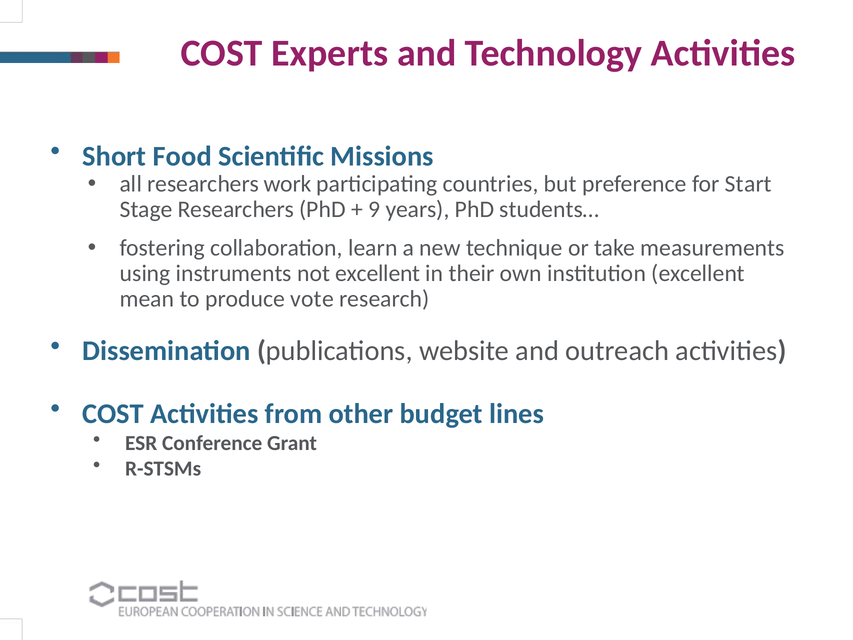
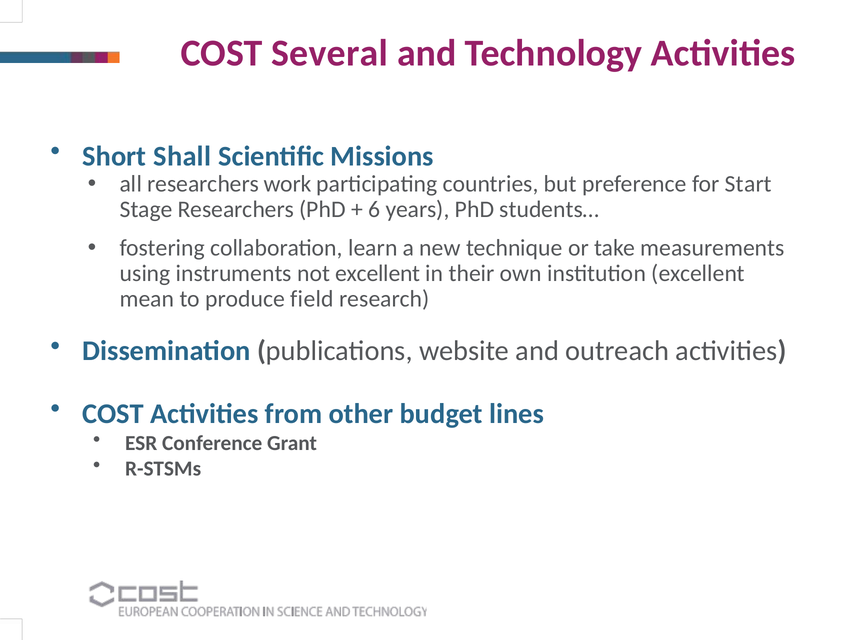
Experts: Experts -> Several
Food: Food -> Shall
9: 9 -> 6
vote: vote -> field
